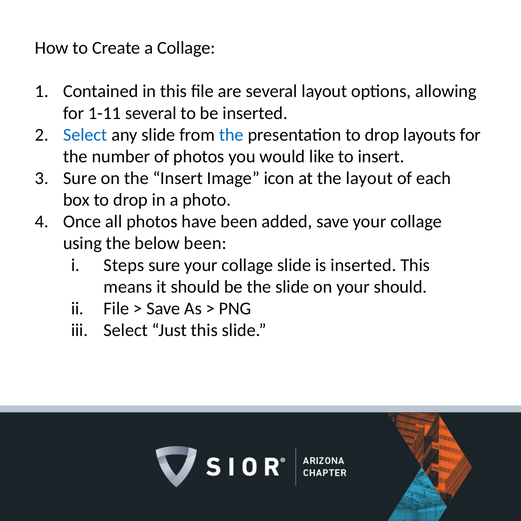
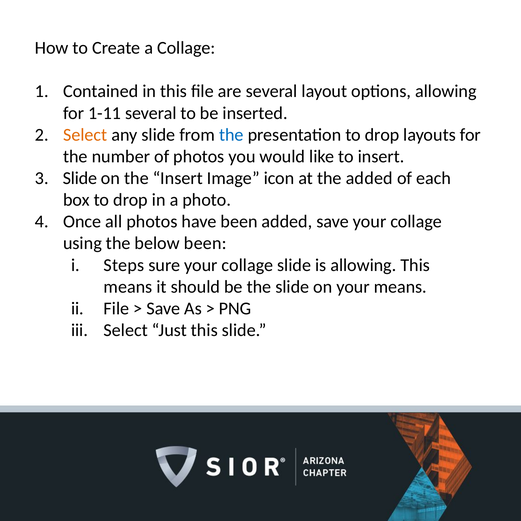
Select at (85, 135) colour: blue -> orange
Sure at (80, 178): Sure -> Slide
the layout: layout -> added
is inserted: inserted -> allowing
your should: should -> means
